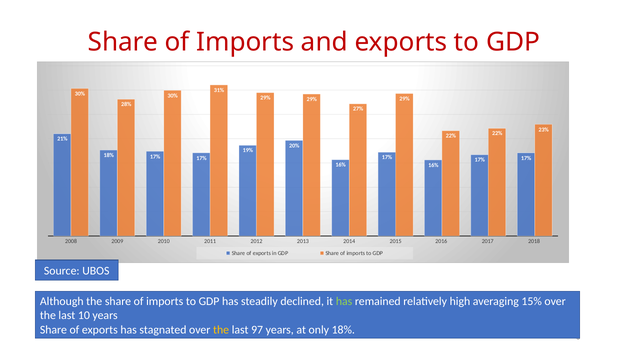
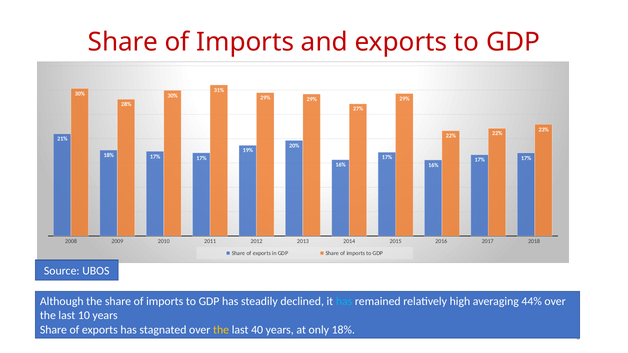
has at (344, 302) colour: light green -> light blue
15%: 15% -> 44%
97: 97 -> 40
